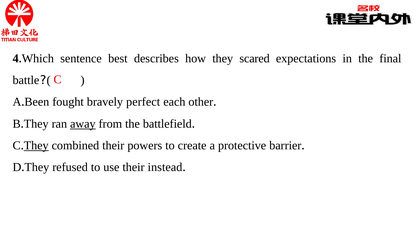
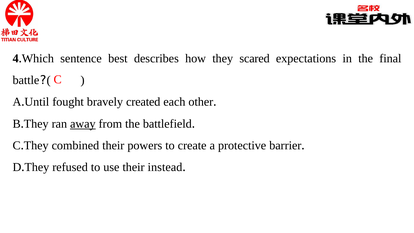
Been: Been -> Until
perfect: perfect -> created
They at (36, 145) underline: present -> none
